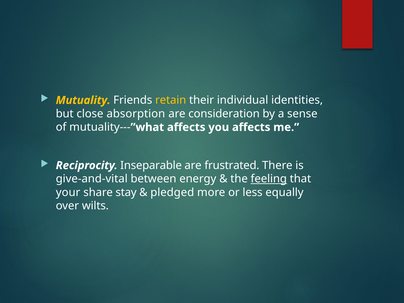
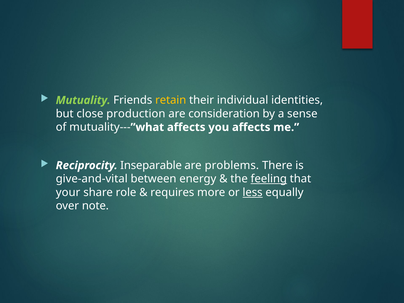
Mutuality colour: yellow -> light green
absorption: absorption -> production
frustrated: frustrated -> problems
stay: stay -> role
pledged: pledged -> requires
less underline: none -> present
wilts: wilts -> note
